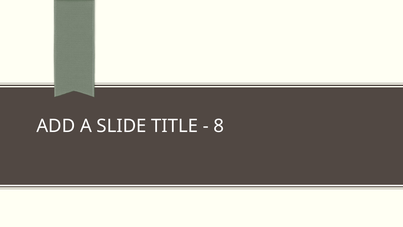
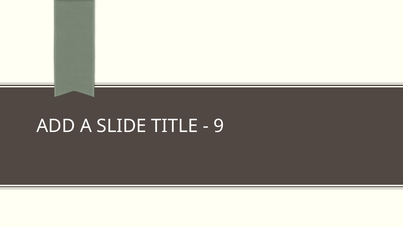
8: 8 -> 9
